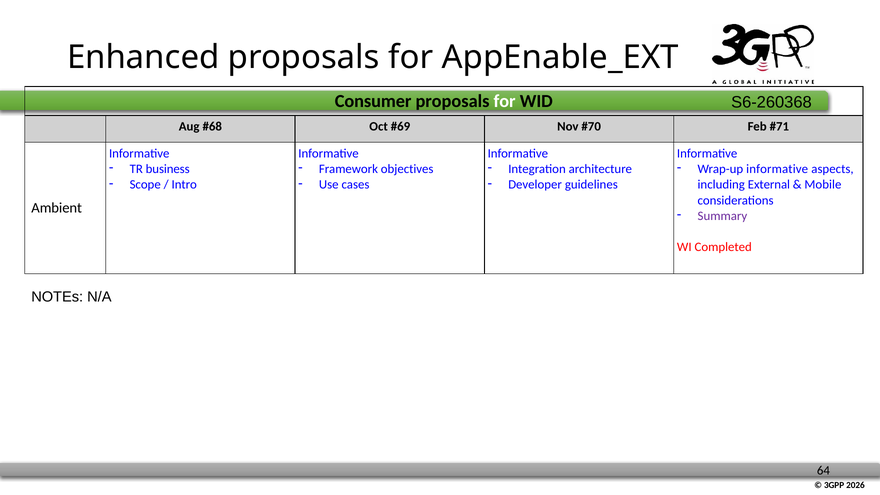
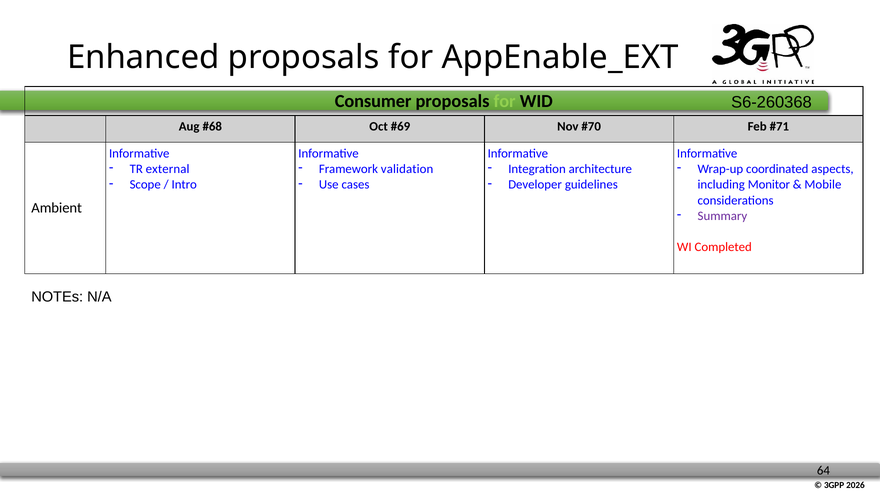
for at (505, 101) colour: white -> light green
business: business -> external
objectives: objectives -> validation
Wrap-up informative: informative -> coordinated
External: External -> Monitor
